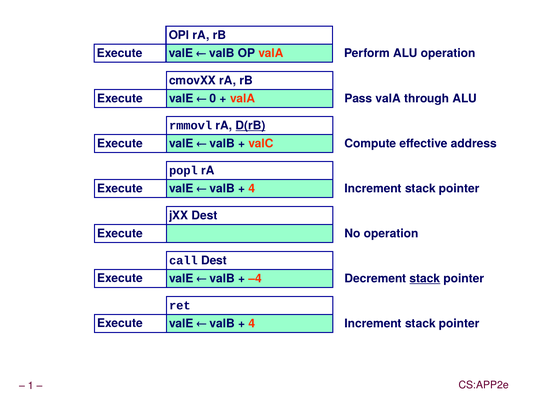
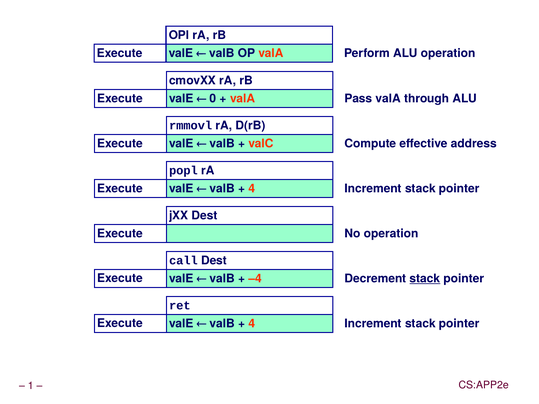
D(rB underline: present -> none
